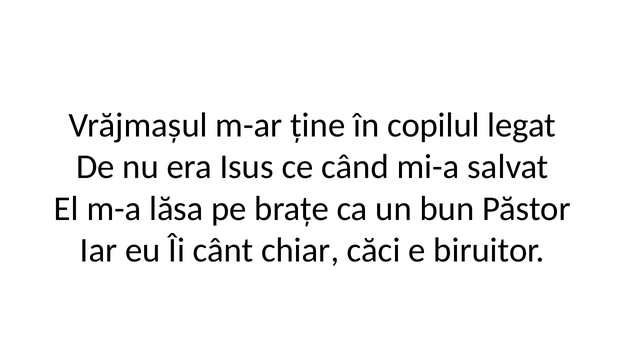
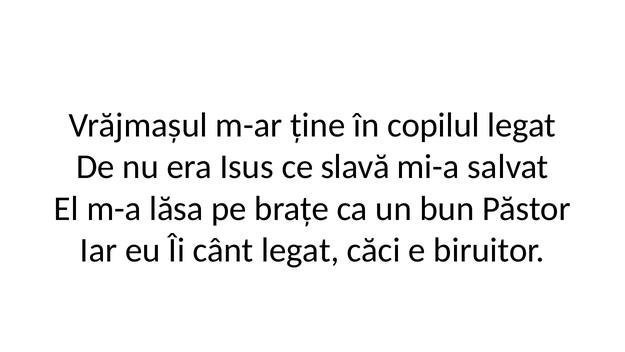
când: când -> slavă
cânt chiar: chiar -> legat
